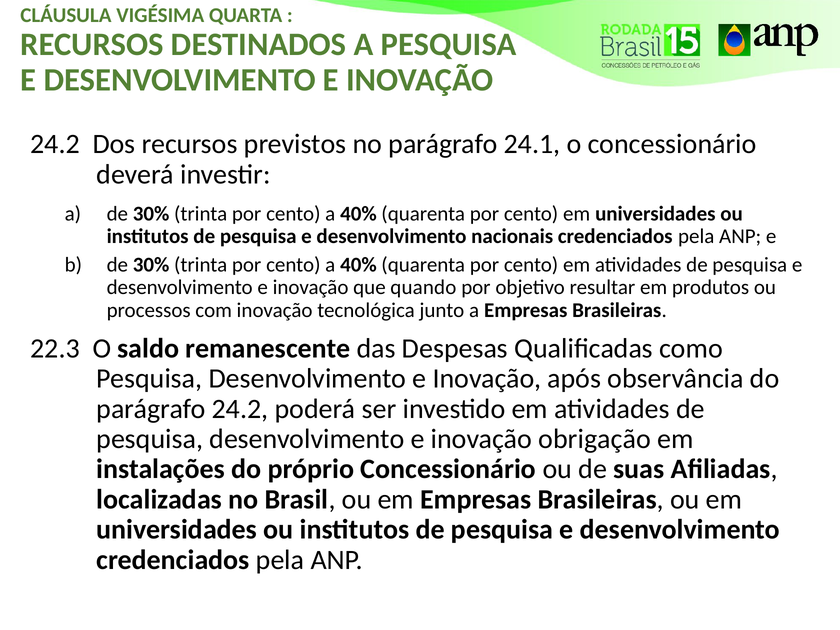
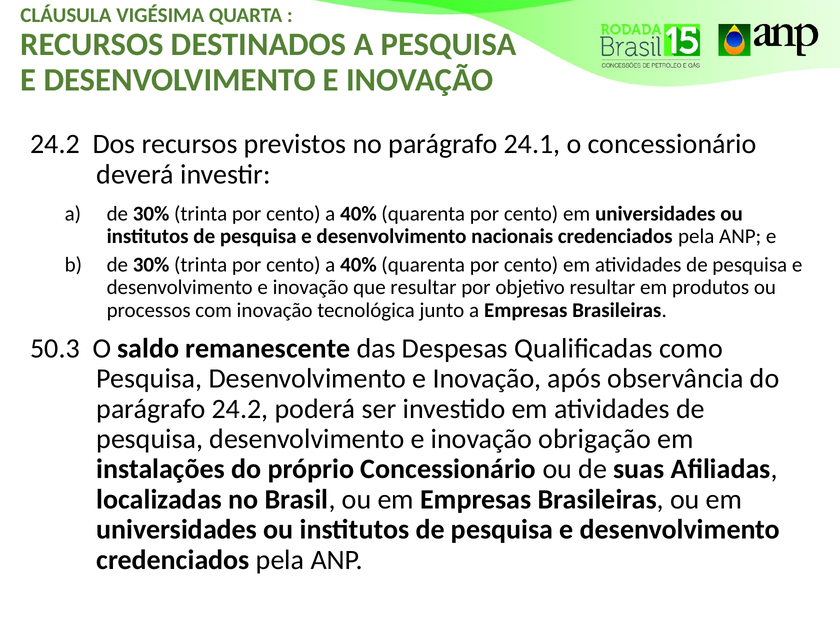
que quando: quando -> resultar
22.3: 22.3 -> 50.3
